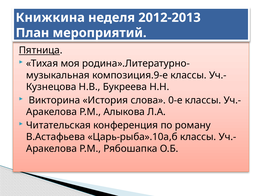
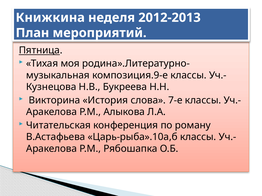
0-е: 0-е -> 7-е
